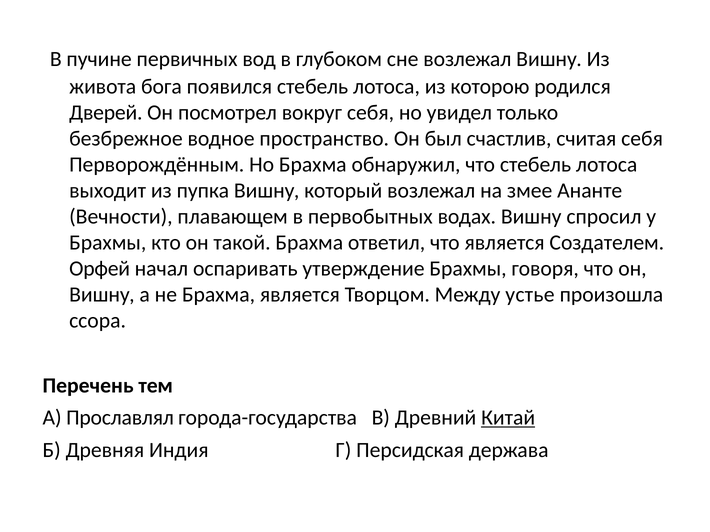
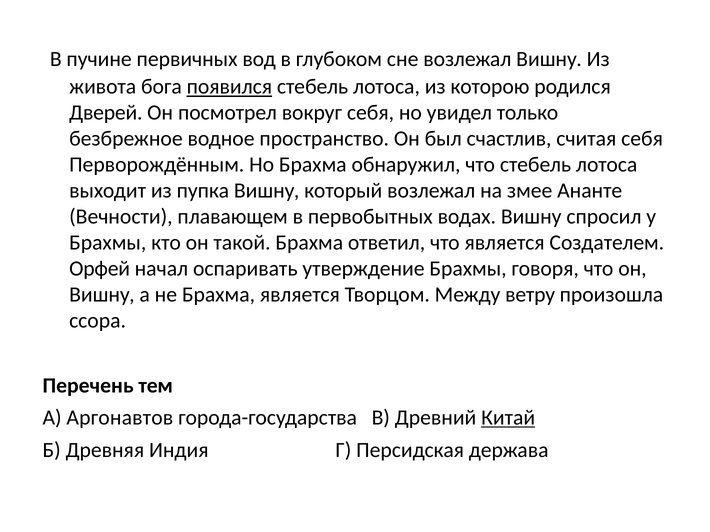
появился underline: none -> present
устье: устье -> ветру
Прославлял: Прославлял -> Аргонавтов
